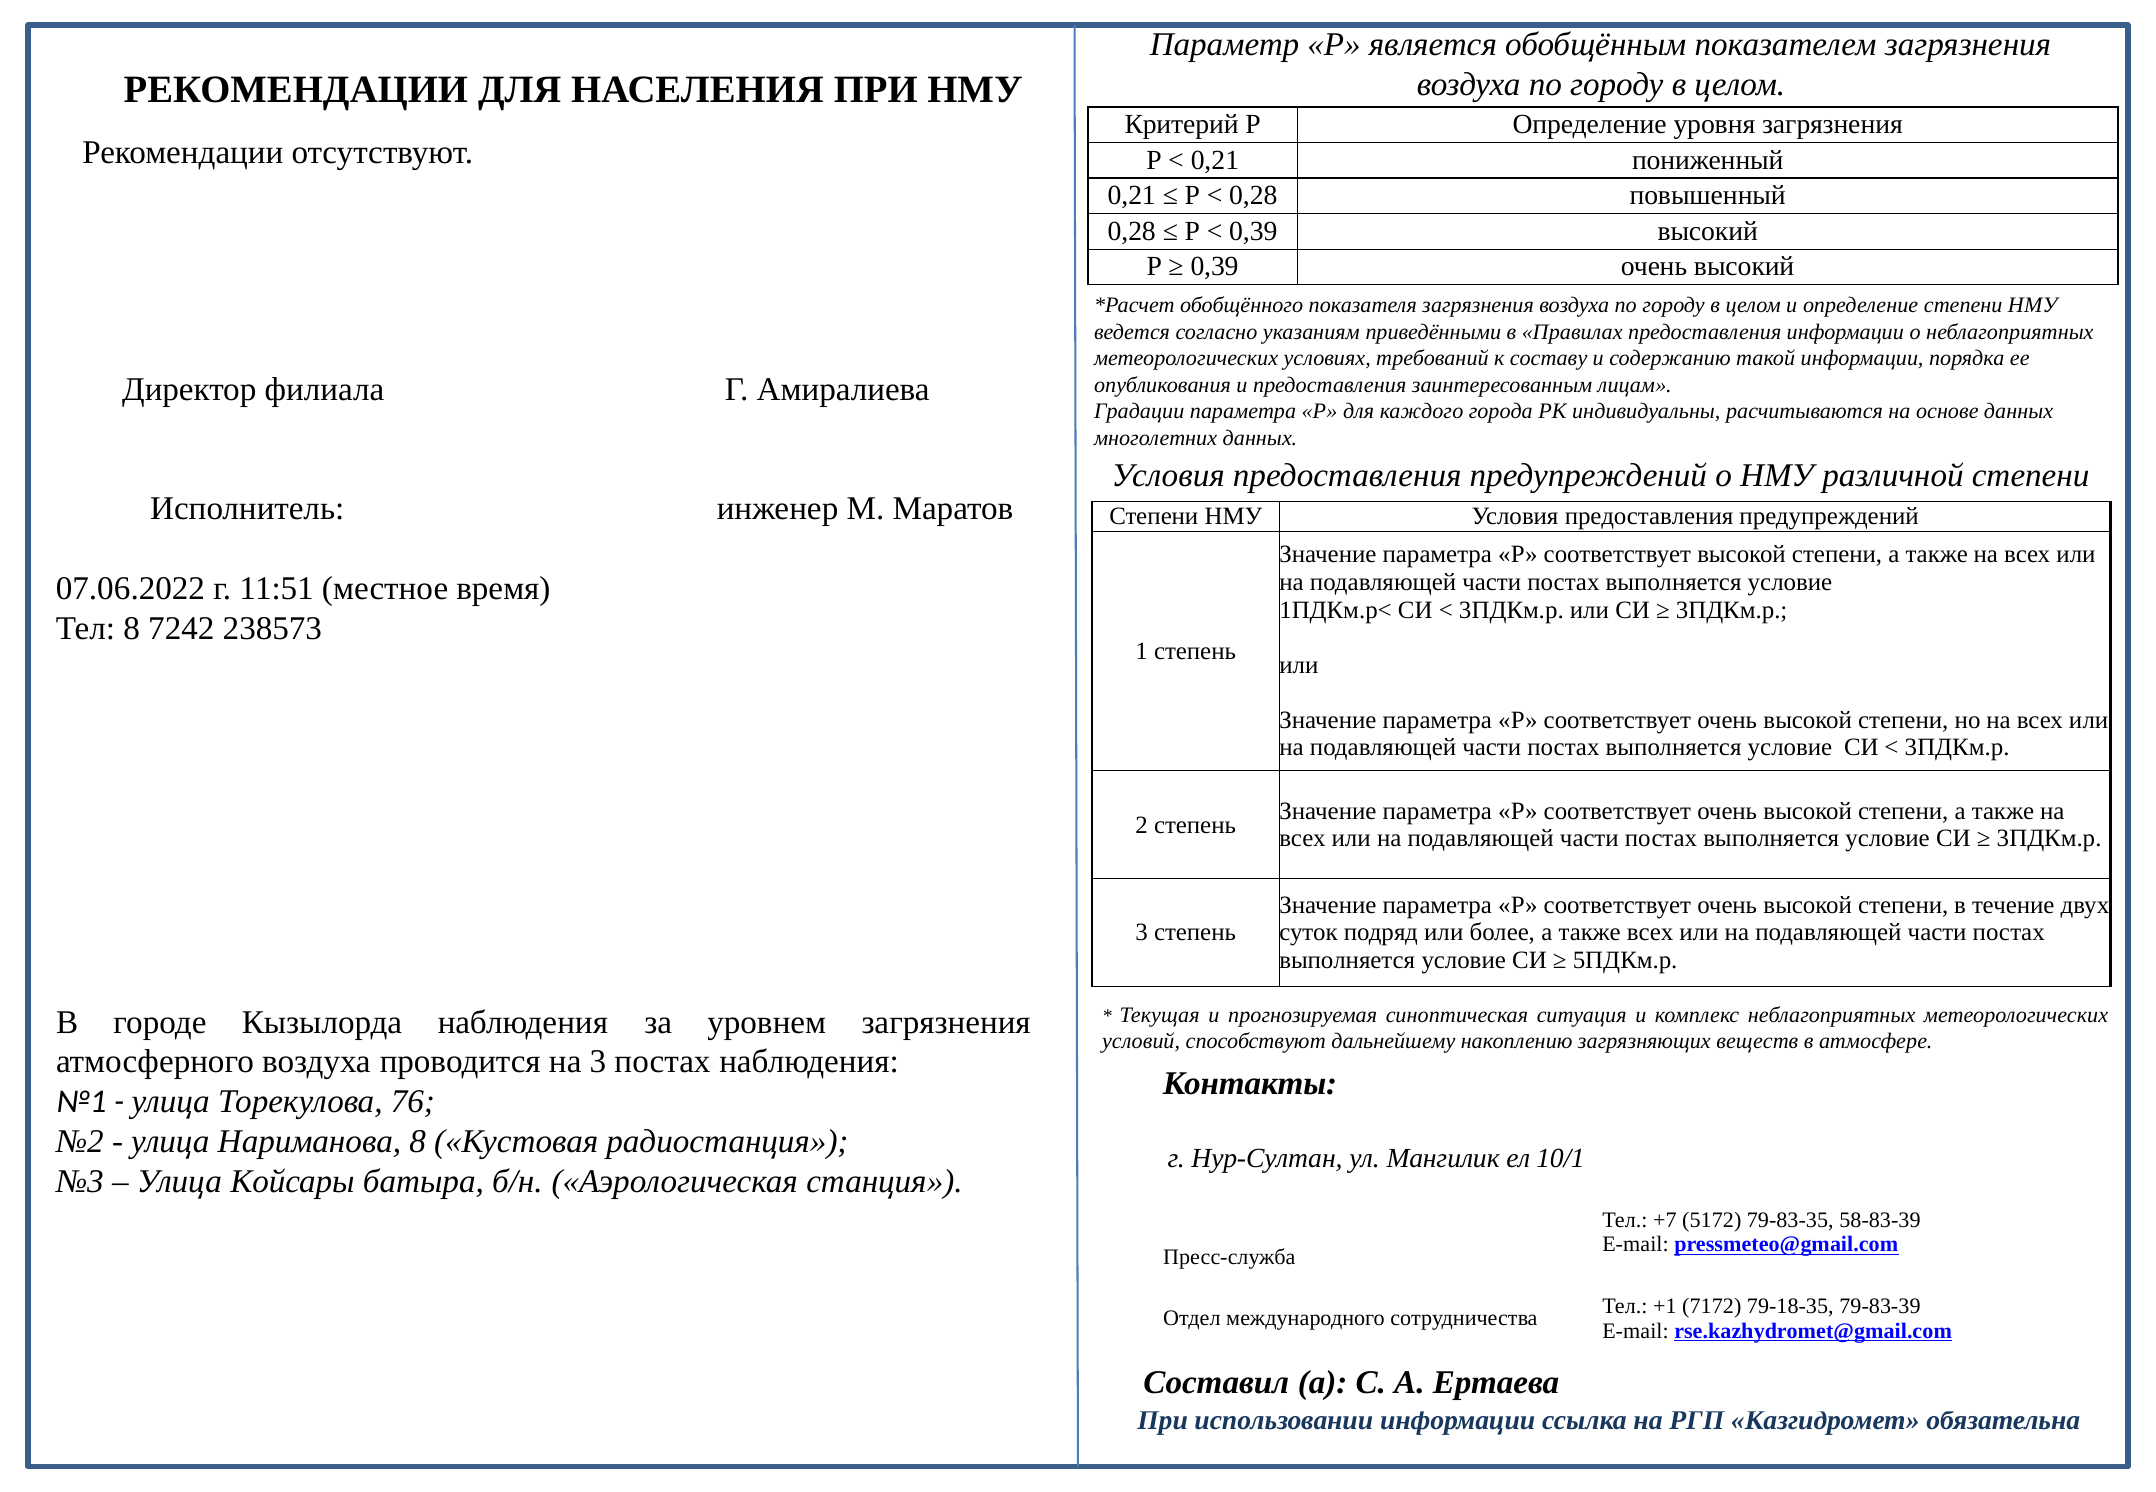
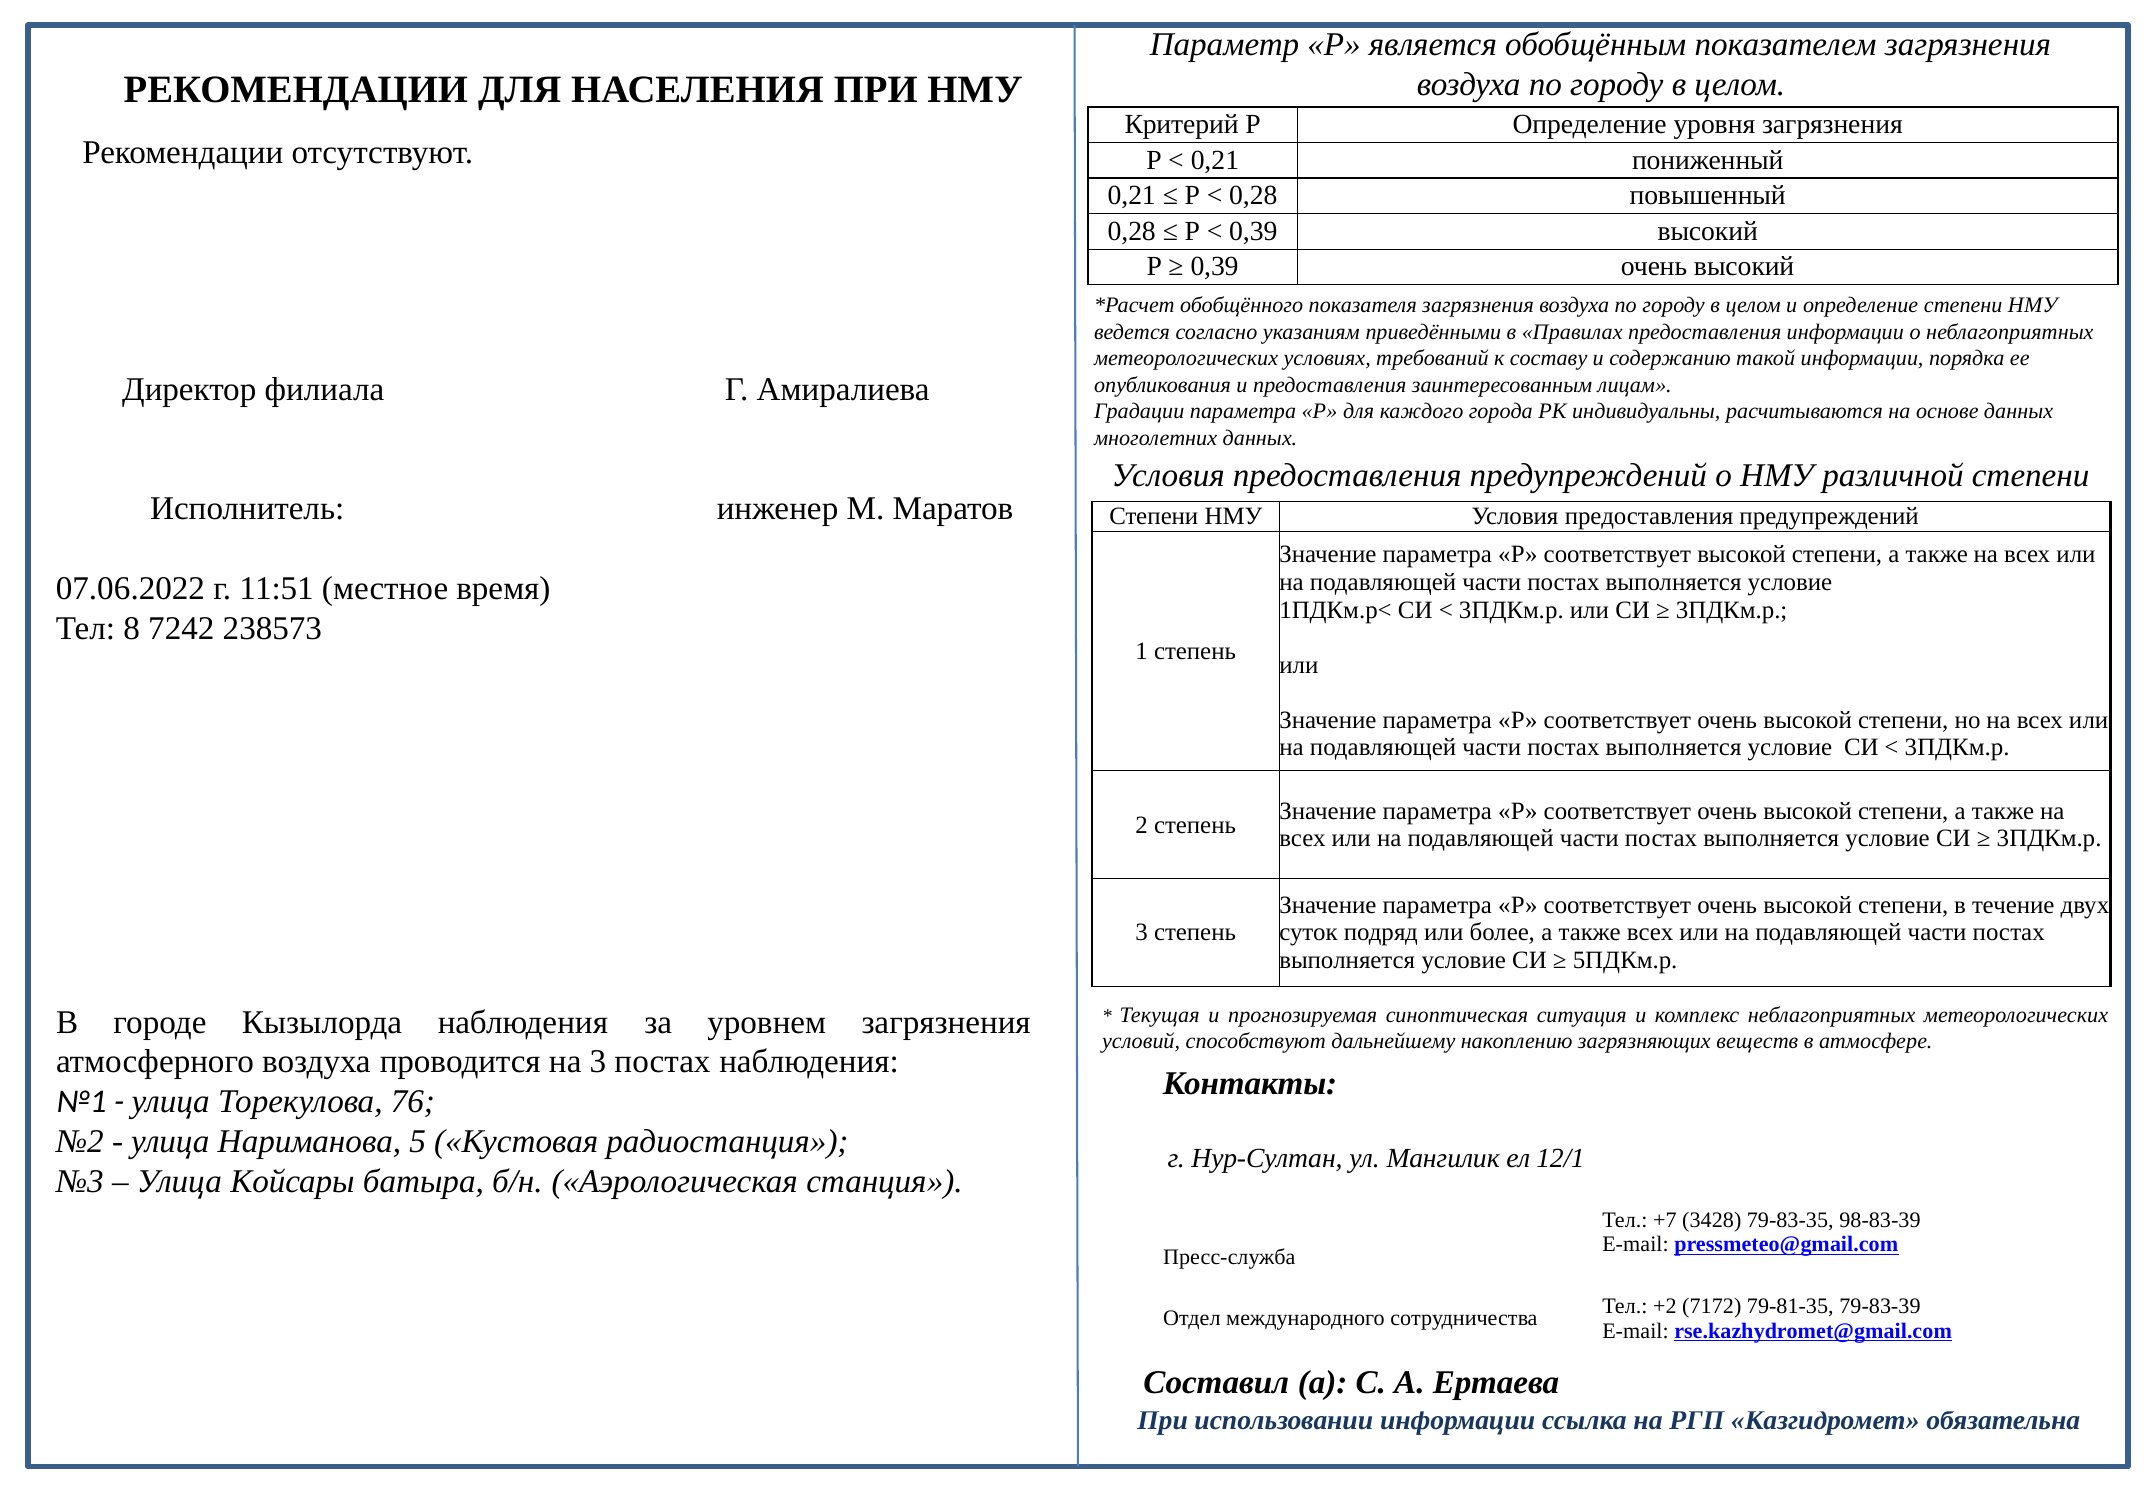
Нариманова 8: 8 -> 5
10/1: 10/1 -> 12/1
5172: 5172 -> 3428
58-83-39: 58-83-39 -> 98-83-39
+1: +1 -> +2
79-18-35: 79-18-35 -> 79-81-35
